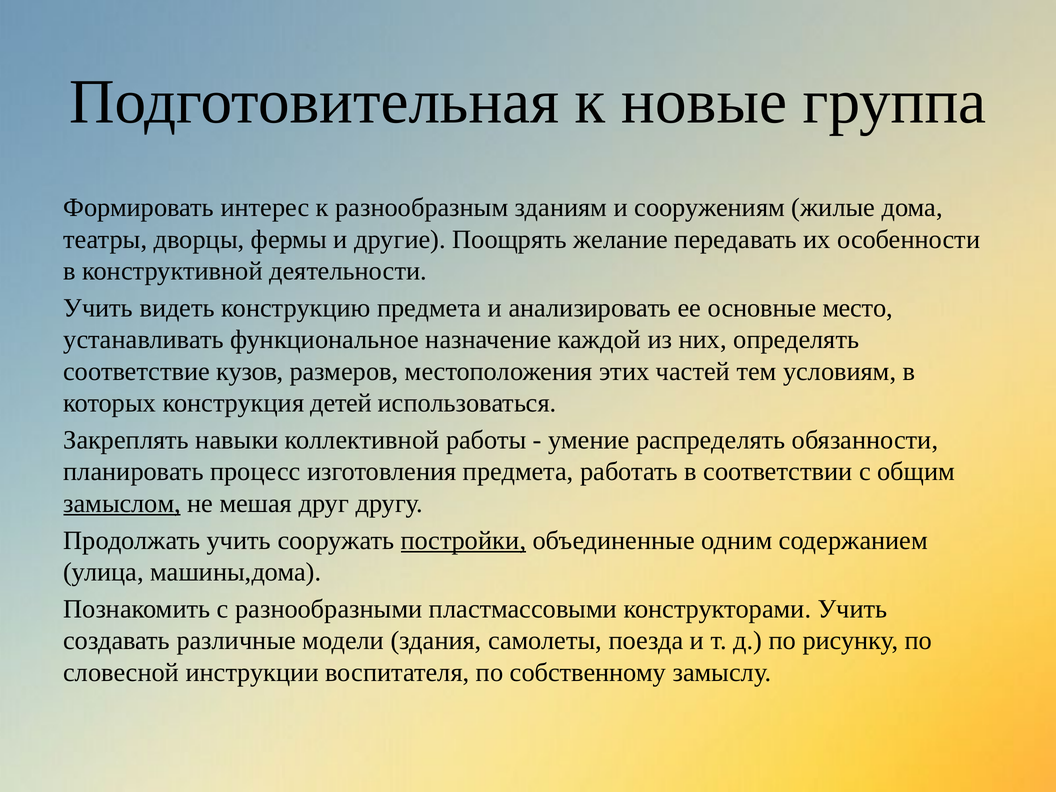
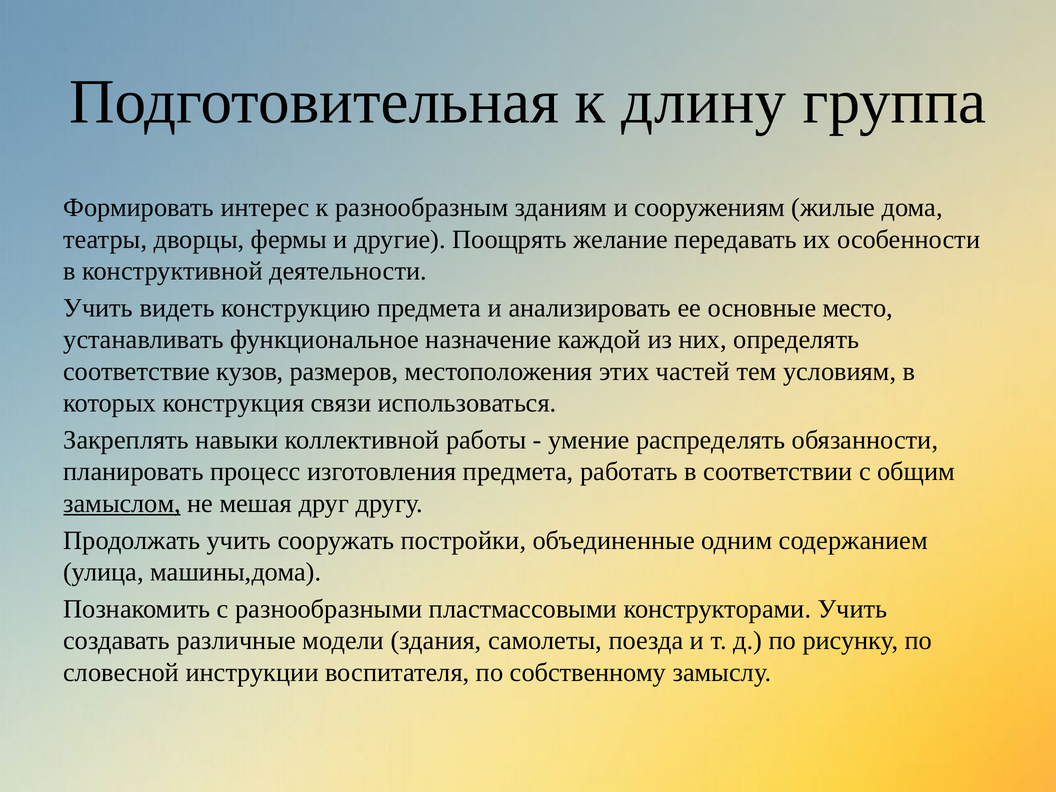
новые: новые -> длину
детей: детей -> связи
постройки underline: present -> none
